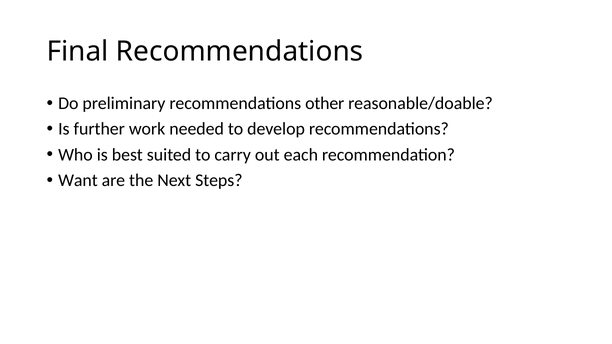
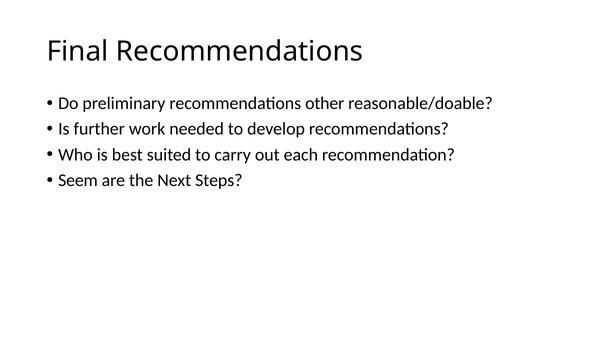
Want: Want -> Seem
